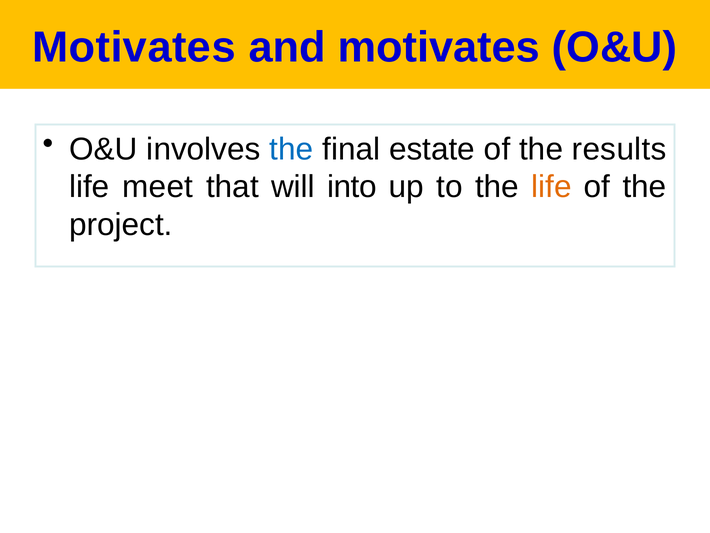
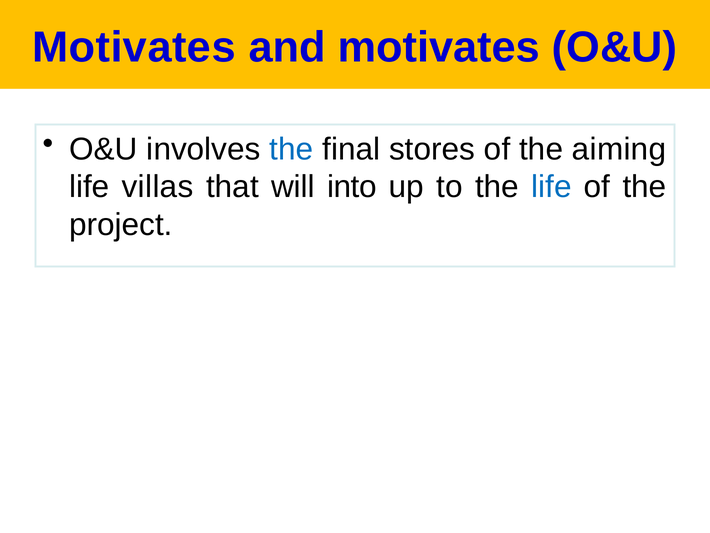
estate: estate -> stores
results: results -> aiming
meet: meet -> villas
life at (551, 187) colour: orange -> blue
